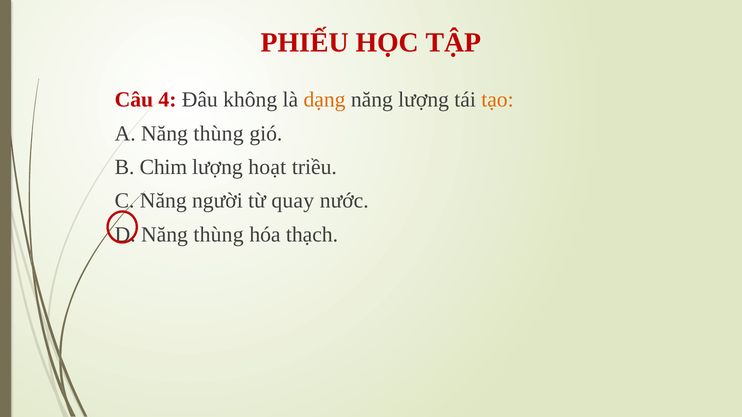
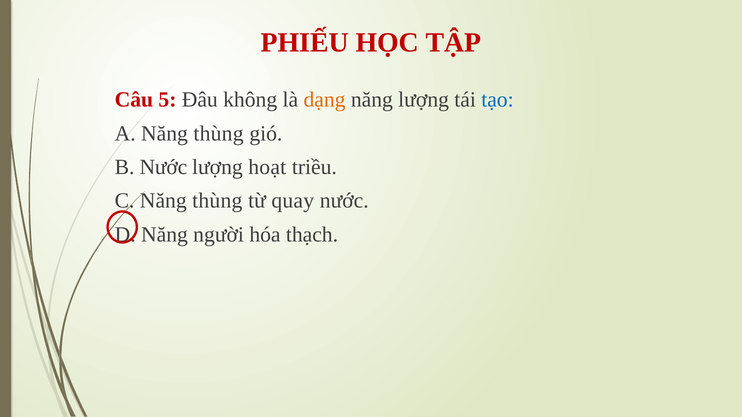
4: 4 -> 5
tạo colour: orange -> blue
B Chim: Chim -> Nước
người at (217, 201): người -> thùng
thùng at (219, 235): thùng -> người
